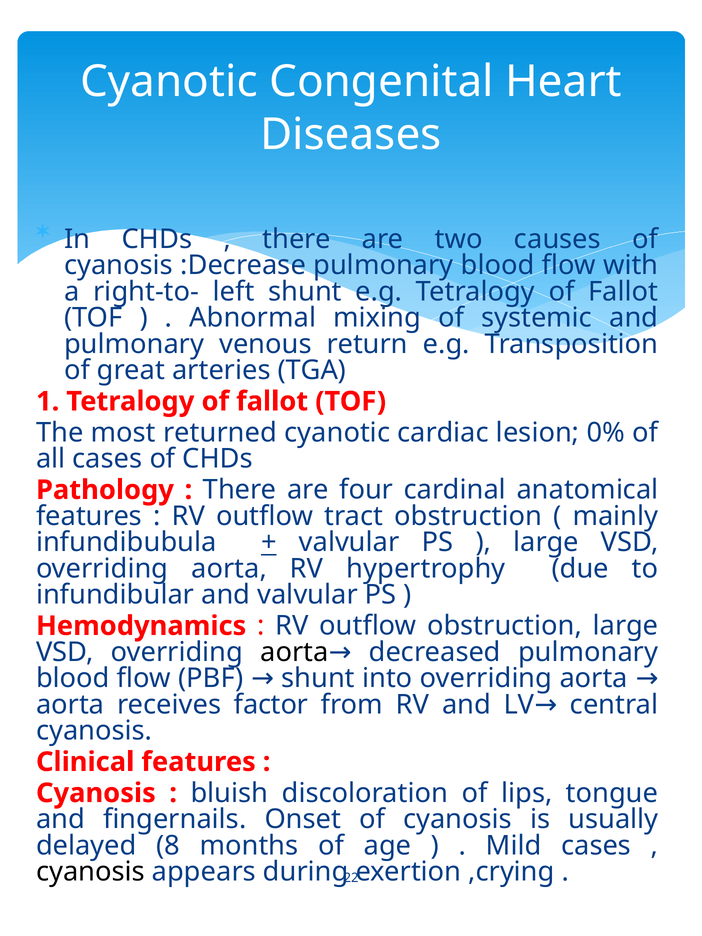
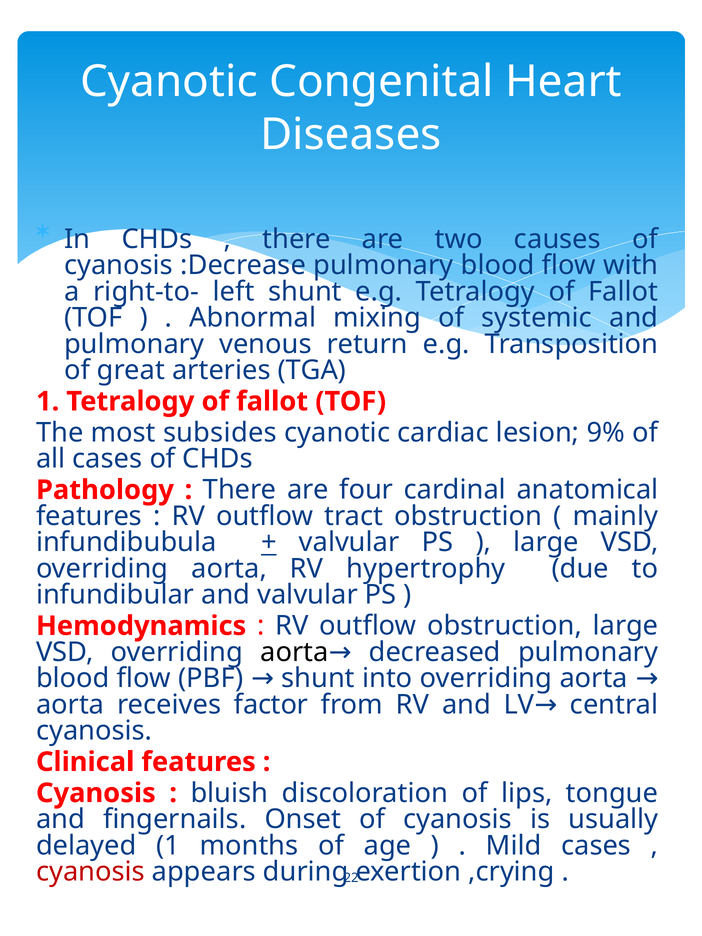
returned: returned -> subsides
0%: 0% -> 9%
delayed 8: 8 -> 1
cyanosis at (90, 872) colour: black -> red
